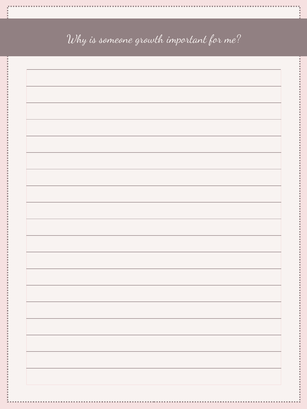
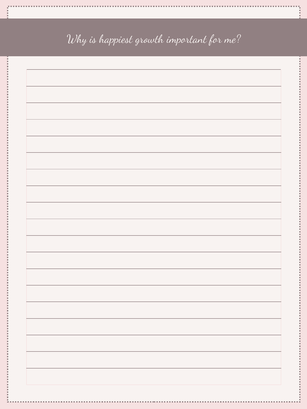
someone: someone -> happiest
